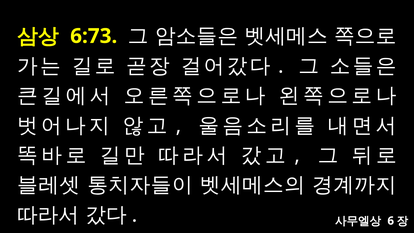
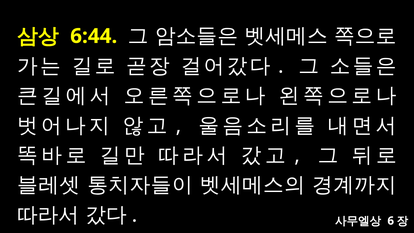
6:73: 6:73 -> 6:44
